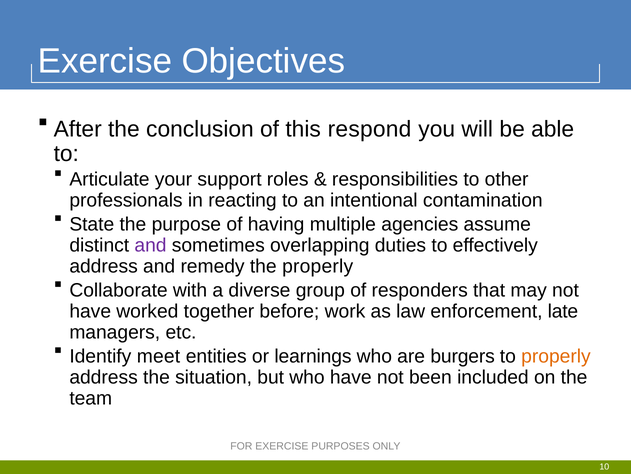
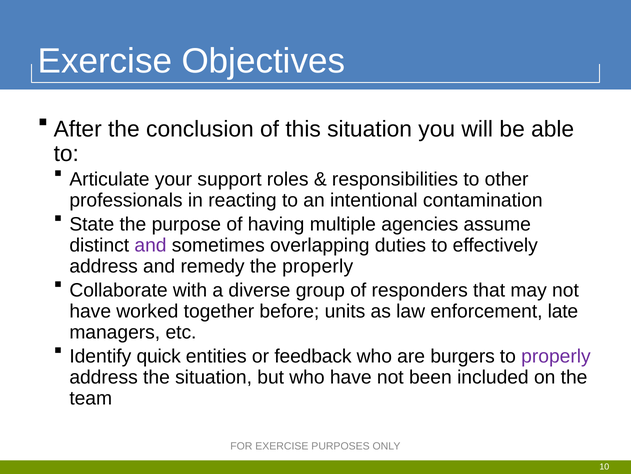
this respond: respond -> situation
work: work -> units
meet: meet -> quick
learnings: learnings -> feedback
properly at (556, 356) colour: orange -> purple
